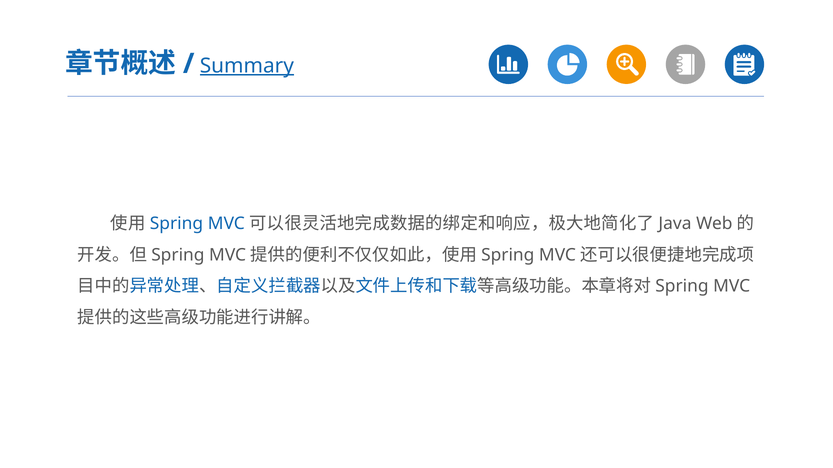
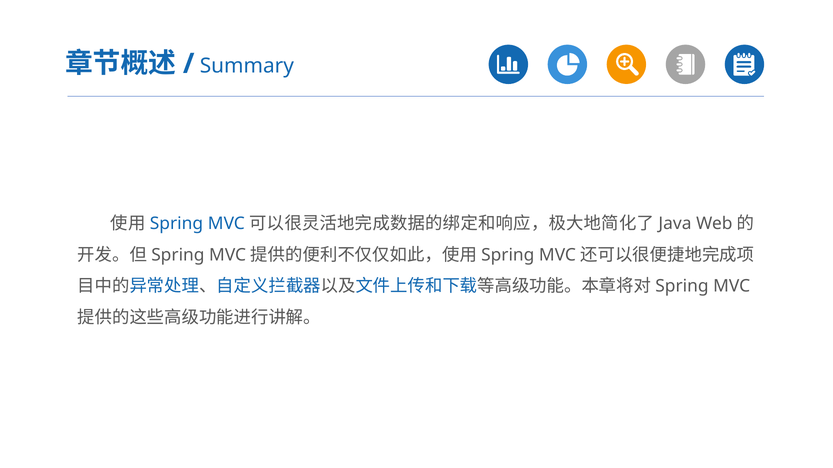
Summary underline: present -> none
